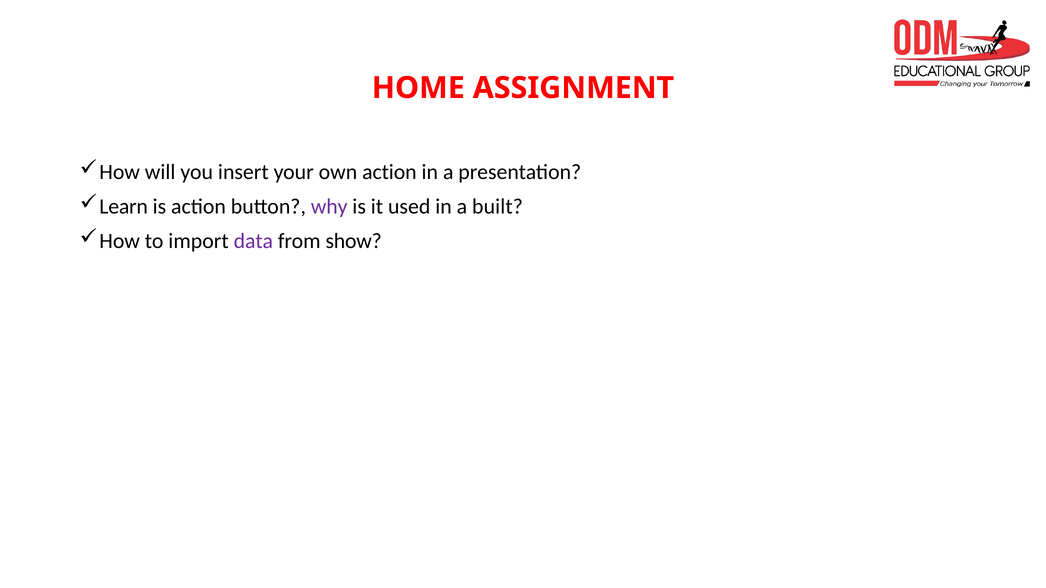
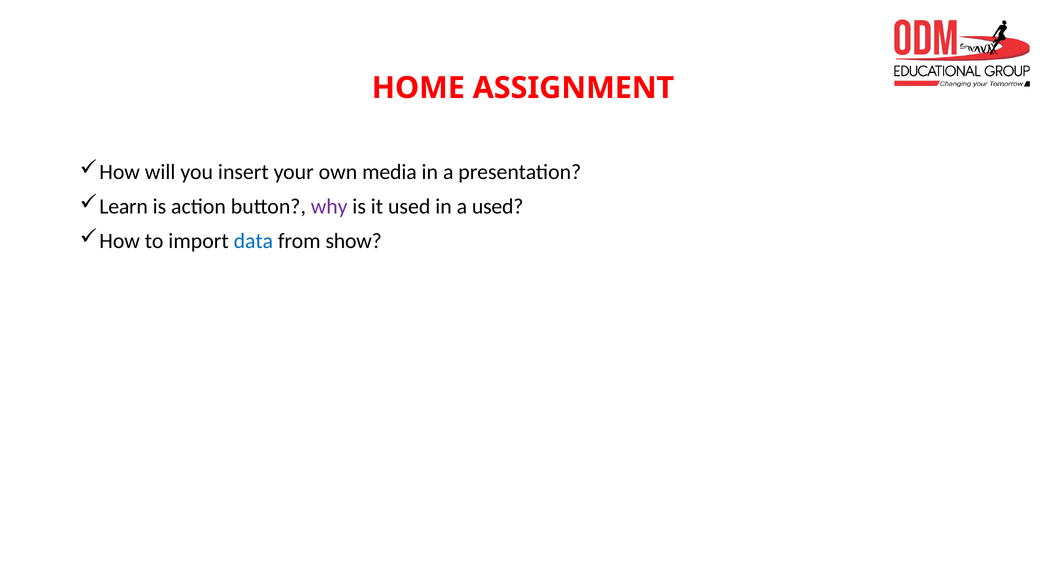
own action: action -> media
a built: built -> used
data colour: purple -> blue
